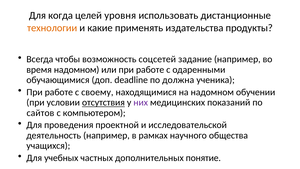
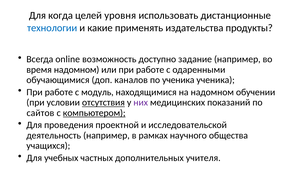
технологии colour: orange -> blue
чтобы: чтобы -> online
соцсетей: соцсетей -> доступно
deadline: deadline -> каналов
по должна: должна -> ученика
своему: своему -> модуль
компьютером underline: none -> present
понятие: понятие -> учителя
